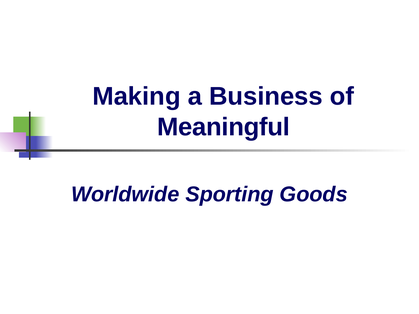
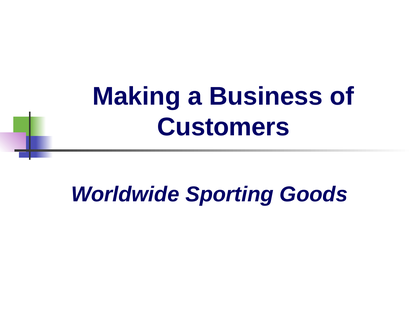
Meaningful: Meaningful -> Customers
